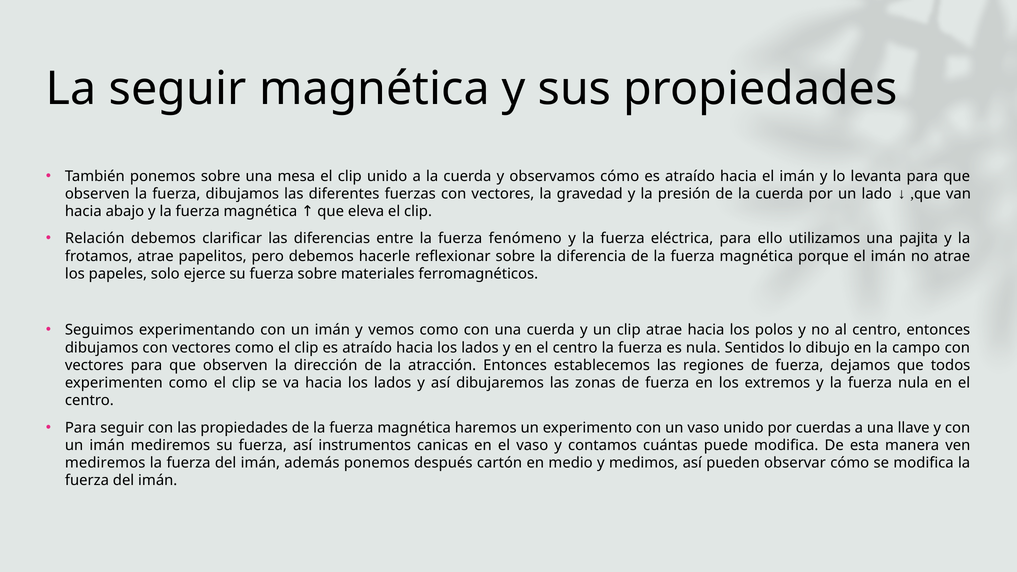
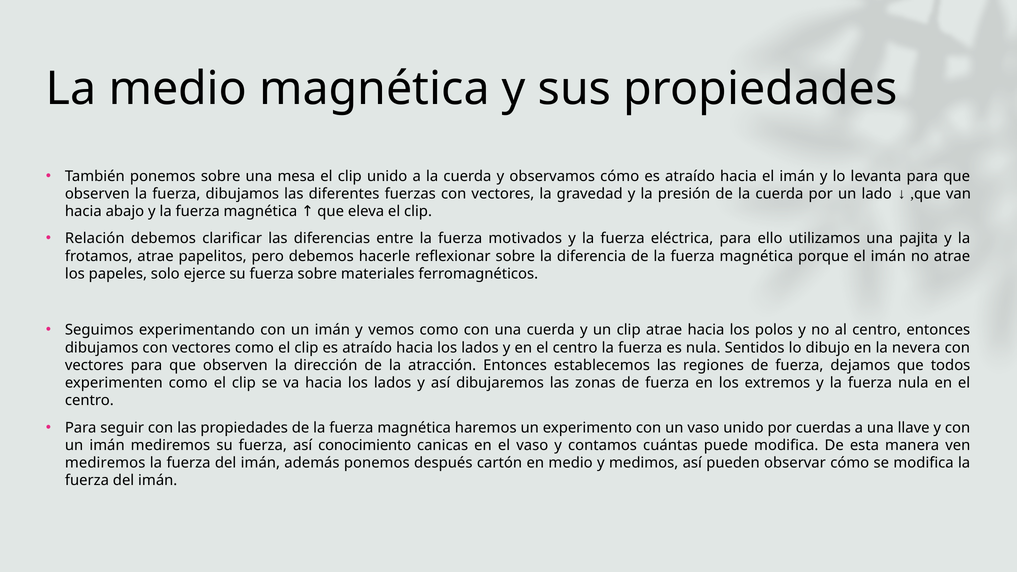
La seguir: seguir -> medio
fenómeno: fenómeno -> motivados
campo: campo -> nevera
instrumentos: instrumentos -> conocimiento
